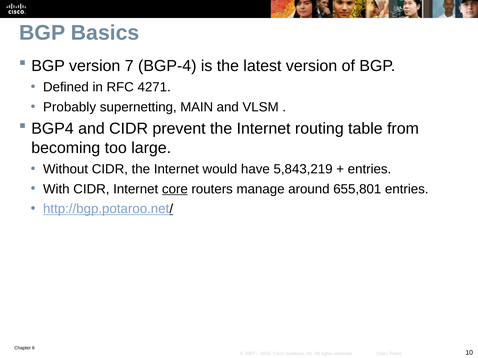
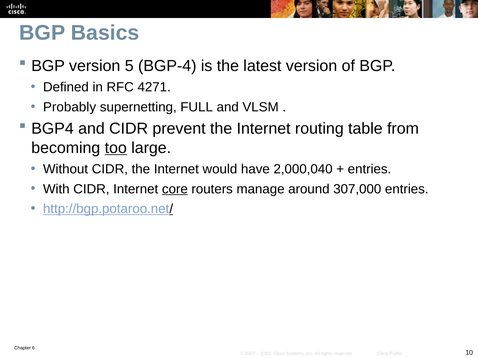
7: 7 -> 5
MAIN: MAIN -> FULL
too underline: none -> present
5,843,219: 5,843,219 -> 2,000,040
655,801: 655,801 -> 307,000
